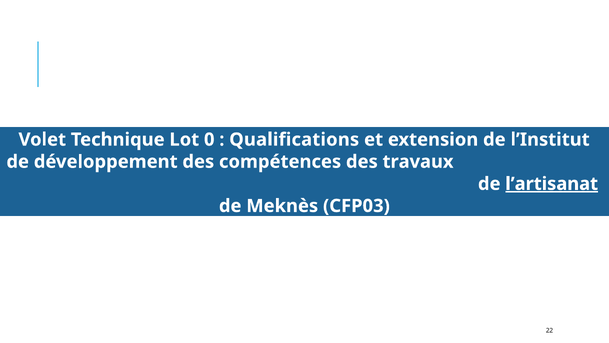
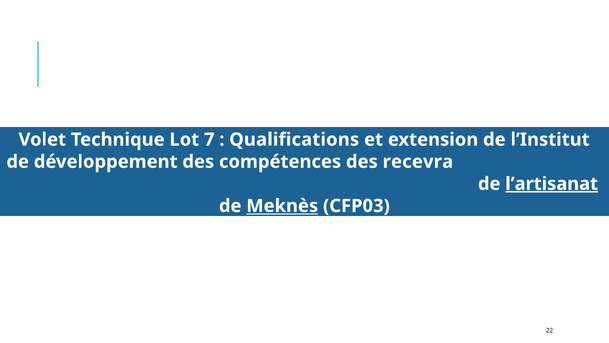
0: 0 -> 7
travaux: travaux -> recevra
Meknès underline: none -> present
